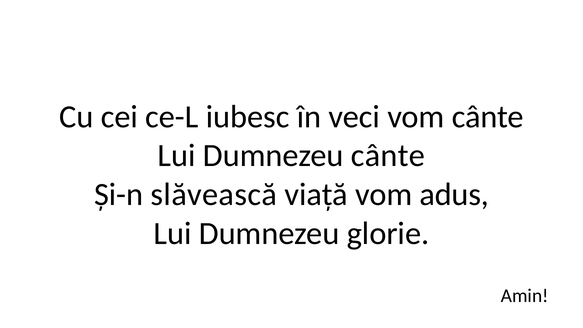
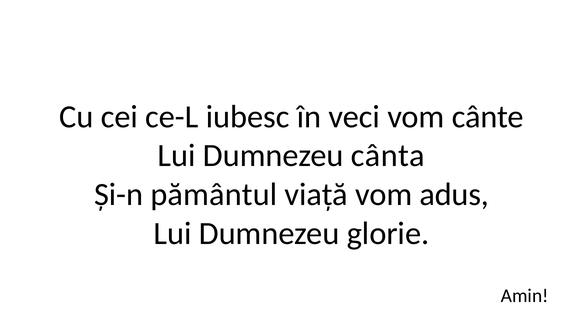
Dumnezeu cânte: cânte -> cânta
slăvească: slăvească -> pământul
